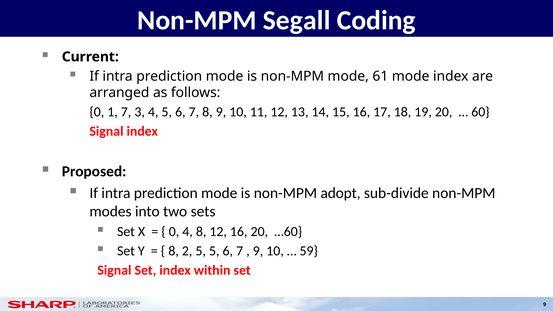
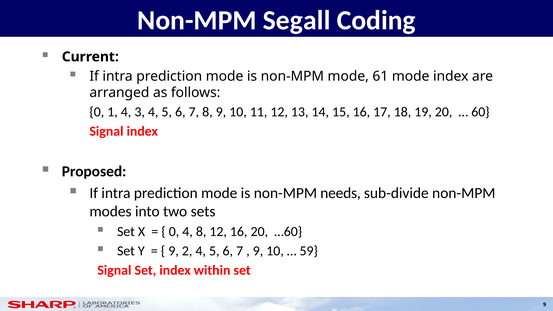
1 7: 7 -> 4
adopt: adopt -> needs
8 at (174, 251): 8 -> 9
2 5: 5 -> 4
